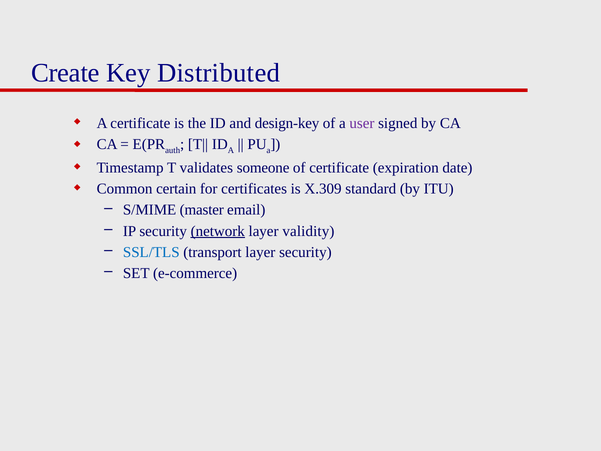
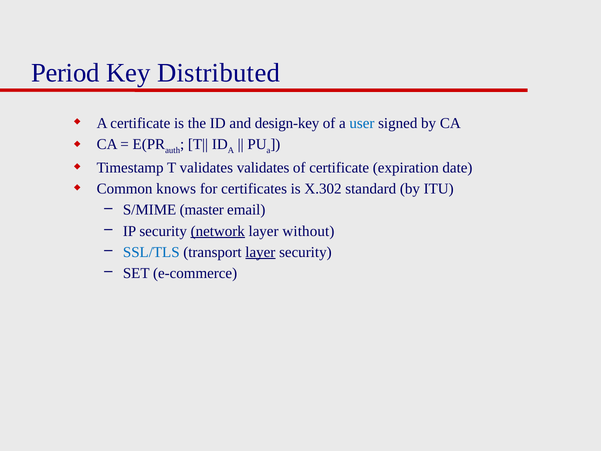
Create: Create -> Period
user colour: purple -> blue
validates someone: someone -> validates
certain: certain -> knows
X.309: X.309 -> X.302
validity: validity -> without
layer at (260, 252) underline: none -> present
